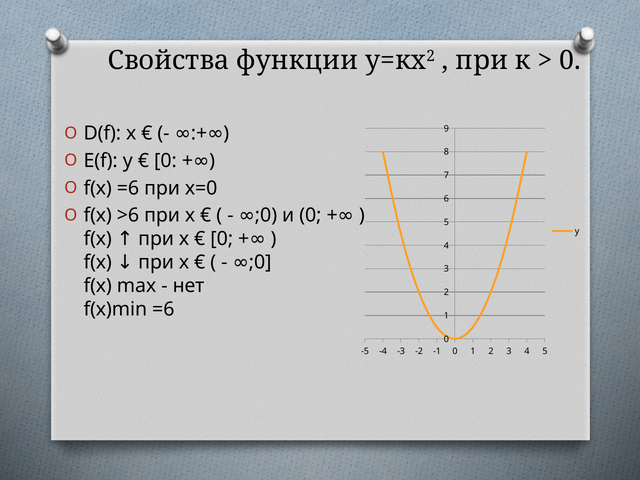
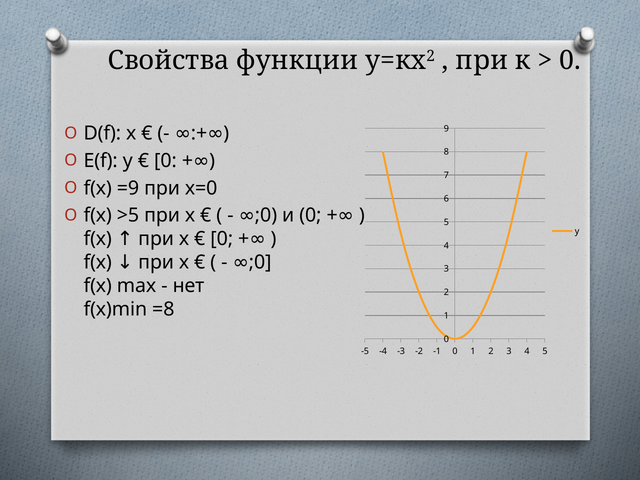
f(х =6: =6 -> =9
>6: >6 -> >5
f(х)min =6: =6 -> =8
